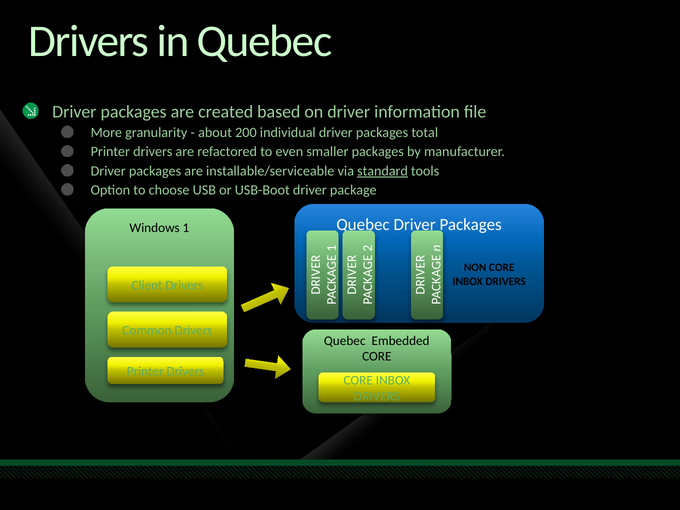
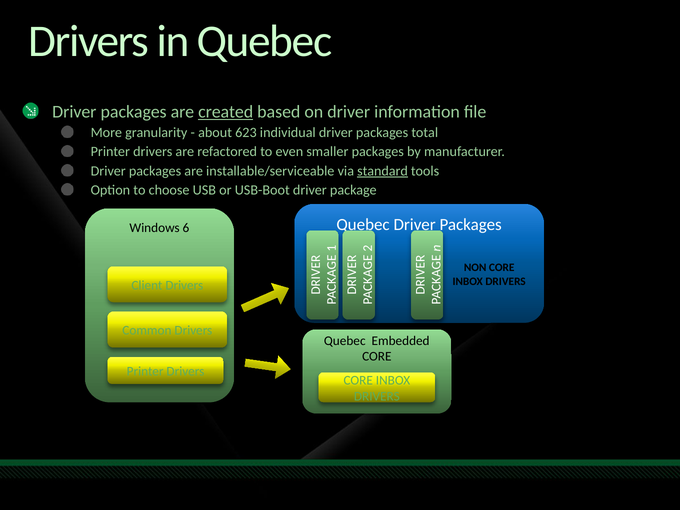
created underline: none -> present
200: 200 -> 623
Windows 1: 1 -> 6
